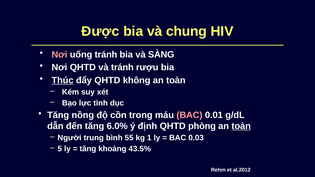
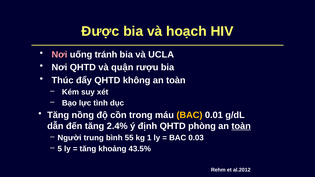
chung: chung -> hoạch
SÀNG: SÀNG -> UCLA
và tránh: tránh -> quận
Thúc underline: present -> none
BAC at (189, 115) colour: pink -> yellow
6.0%: 6.0% -> 2.4%
